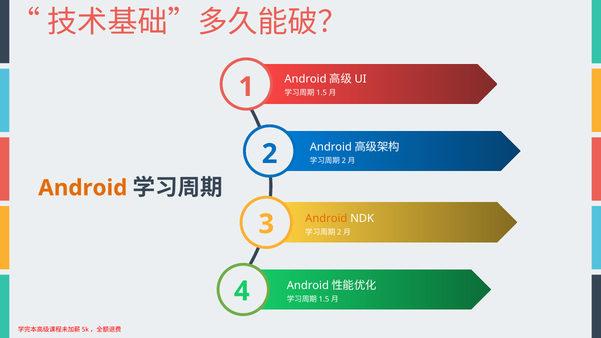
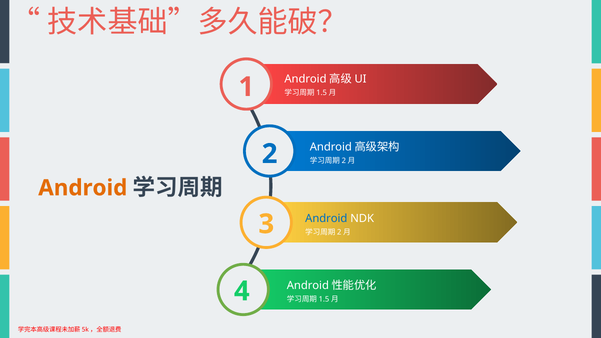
Android at (326, 219) colour: orange -> blue
